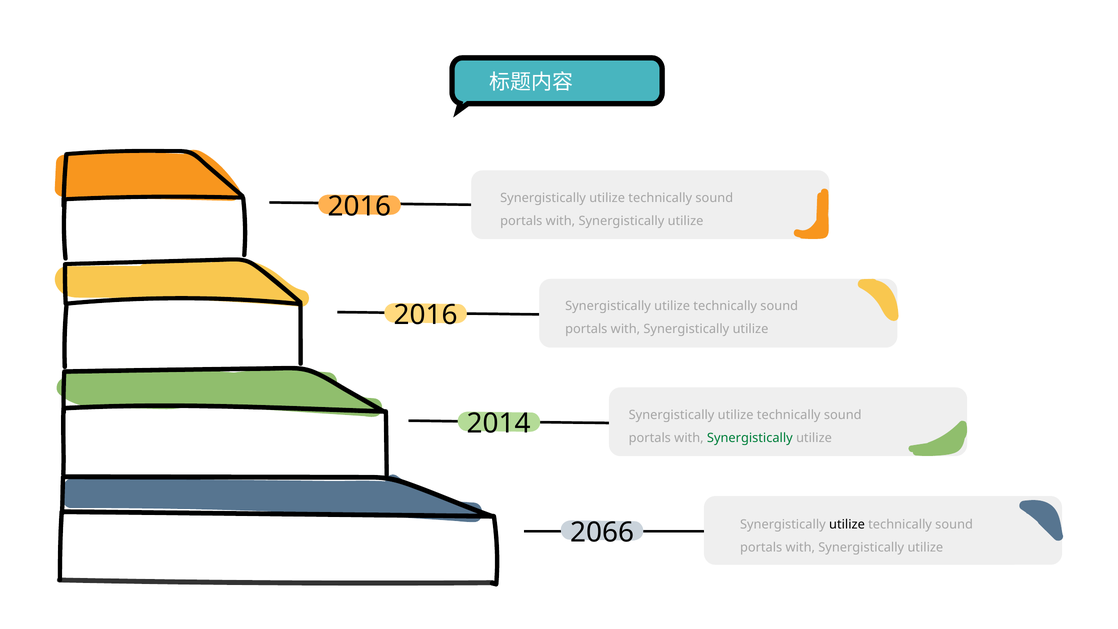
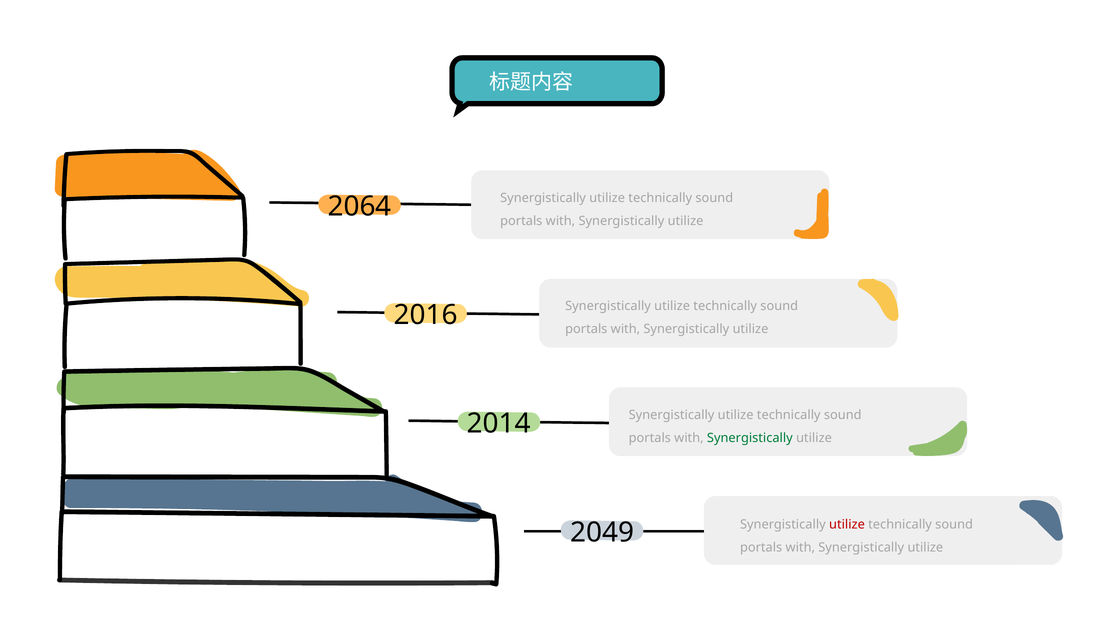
2016 at (360, 207): 2016 -> 2064
utilize at (847, 524) colour: black -> red
2066: 2066 -> 2049
